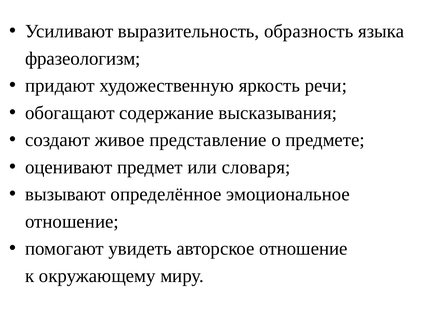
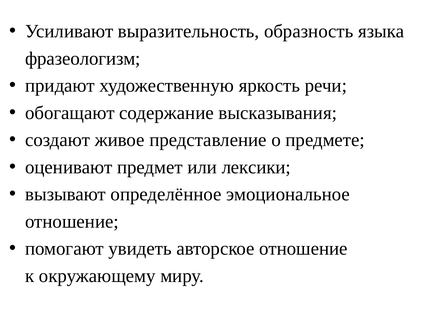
словаря: словаря -> лексики
